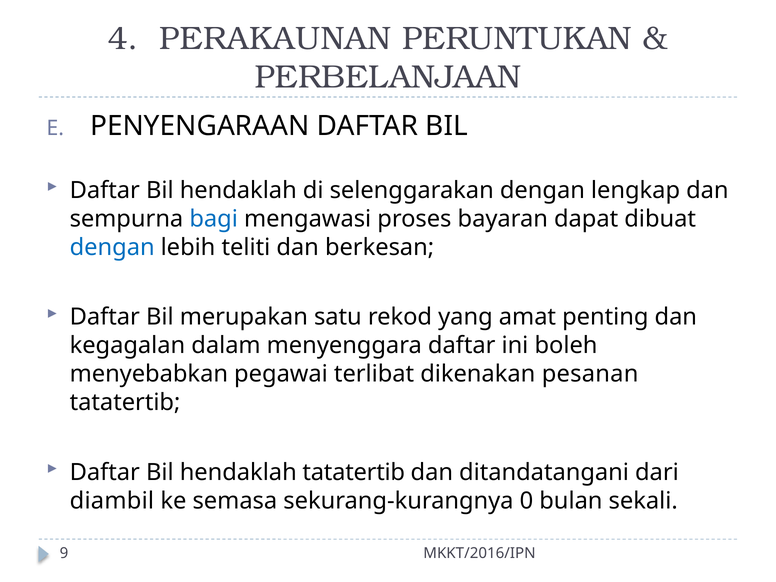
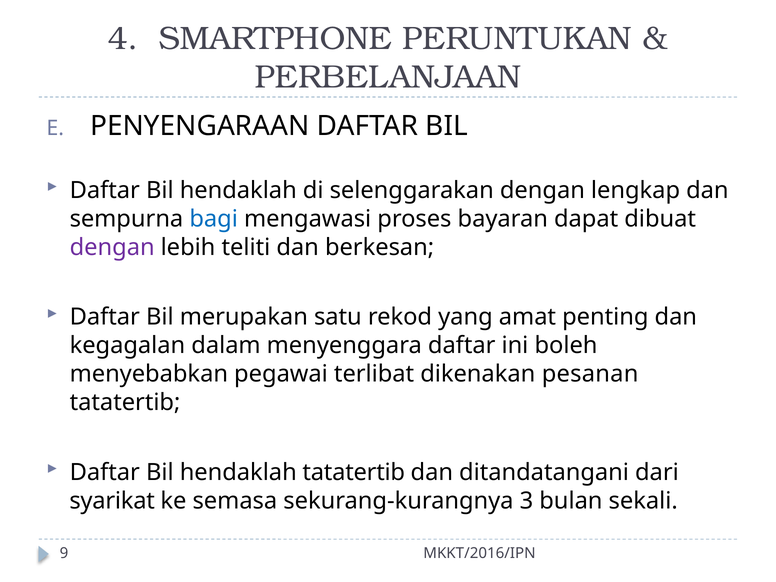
PERAKAUNAN: PERAKAUNAN -> SMARTPHONE
dengan at (112, 247) colour: blue -> purple
diambil: diambil -> syarikat
0: 0 -> 3
